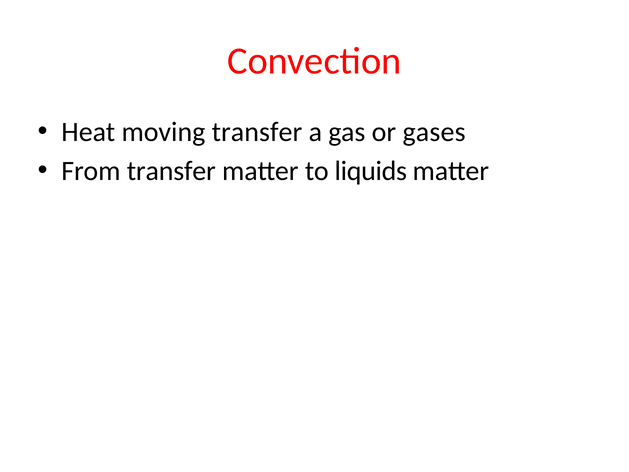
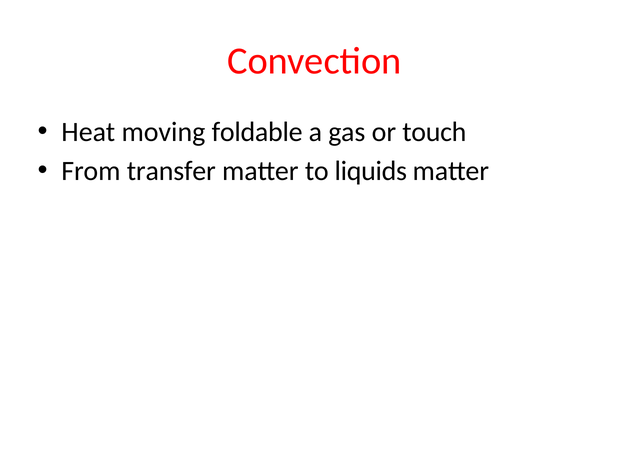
moving transfer: transfer -> foldable
gases: gases -> touch
